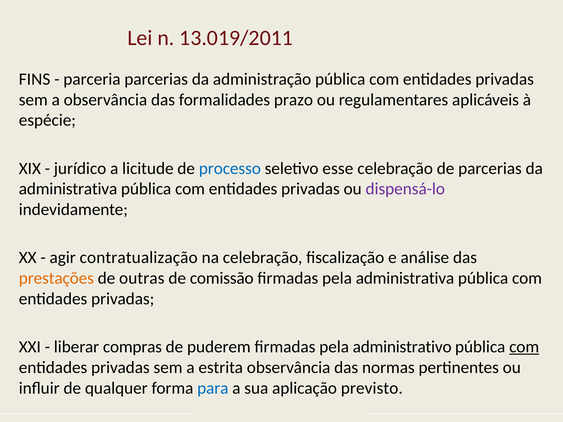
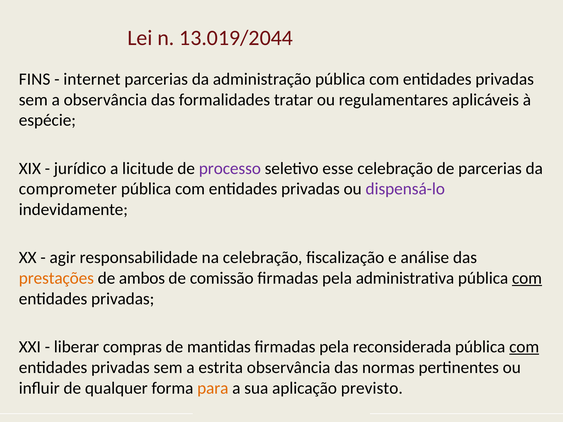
13.019/2011: 13.019/2011 -> 13.019/2044
parceria: parceria -> internet
prazo: prazo -> tratar
processo colour: blue -> purple
administrativa at (68, 189): administrativa -> comprometer
contratualização: contratualização -> responsabilidade
outras: outras -> ambos
com at (527, 278) underline: none -> present
puderem: puderem -> mantidas
administrativo: administrativo -> reconsiderada
para colour: blue -> orange
